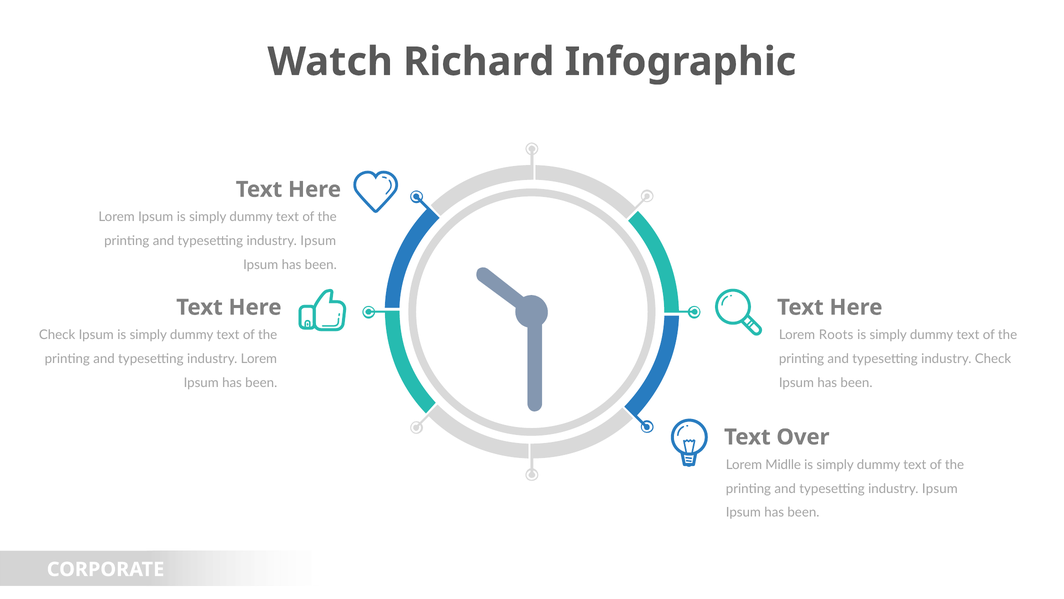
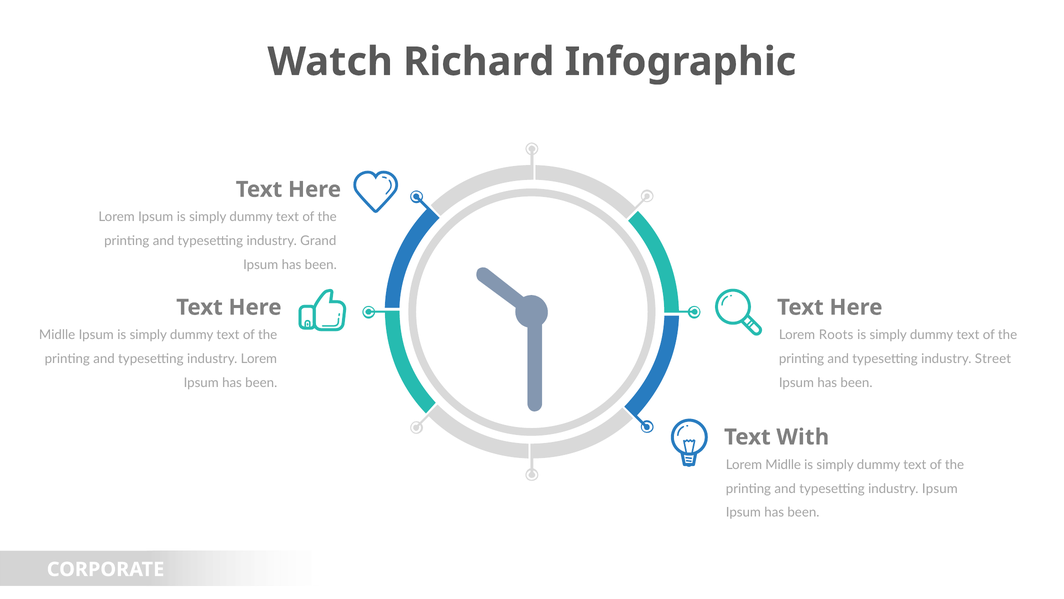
Ipsum at (318, 241): Ipsum -> Grand
Check at (57, 335): Check -> Midlle
industry Check: Check -> Street
Over: Over -> With
